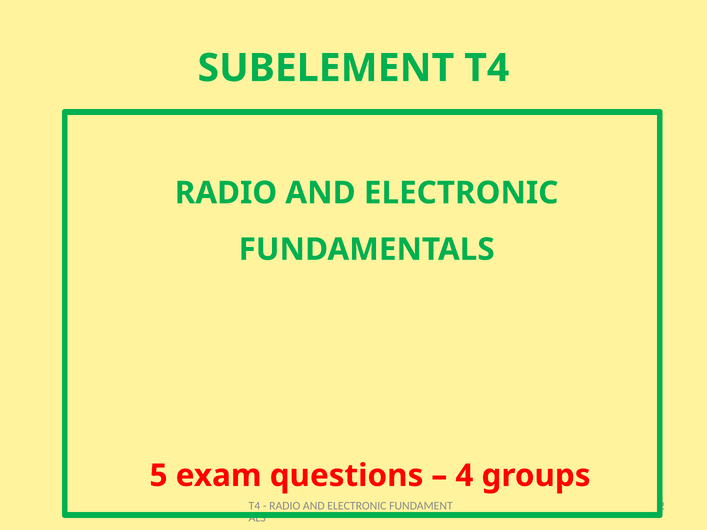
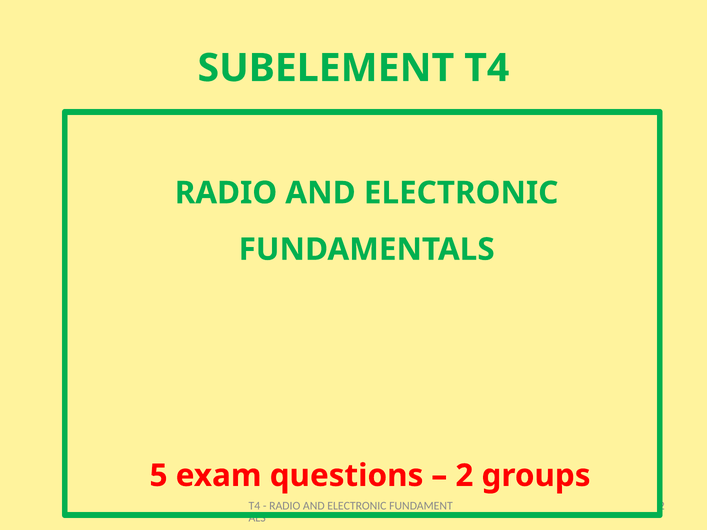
4 at (464, 476): 4 -> 2
